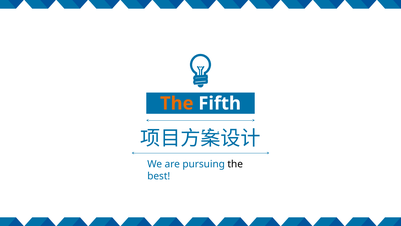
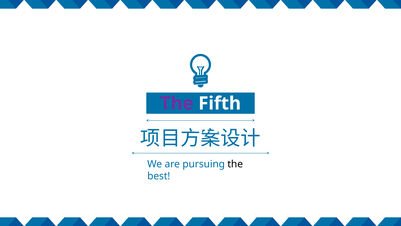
The at (177, 103) colour: orange -> purple
